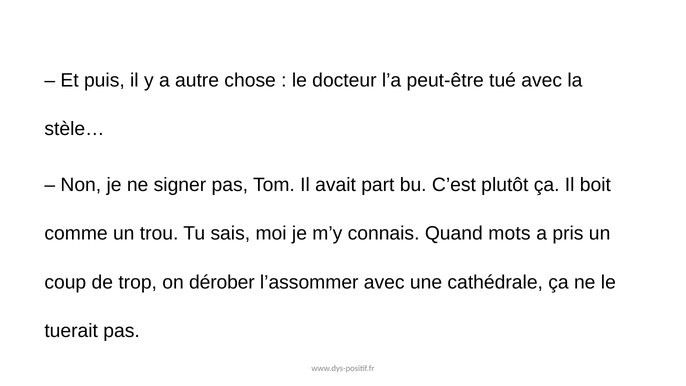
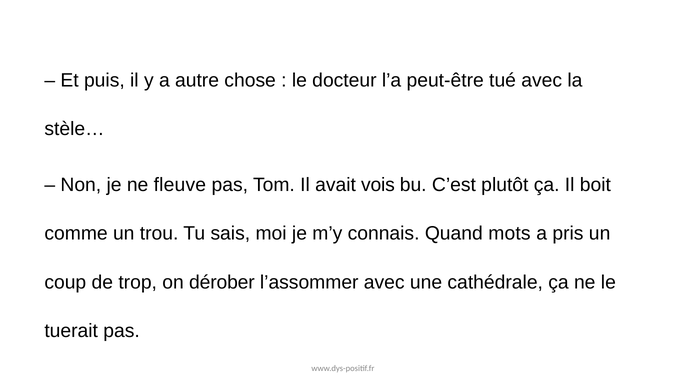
signer: signer -> fleuve
part: part -> vois
